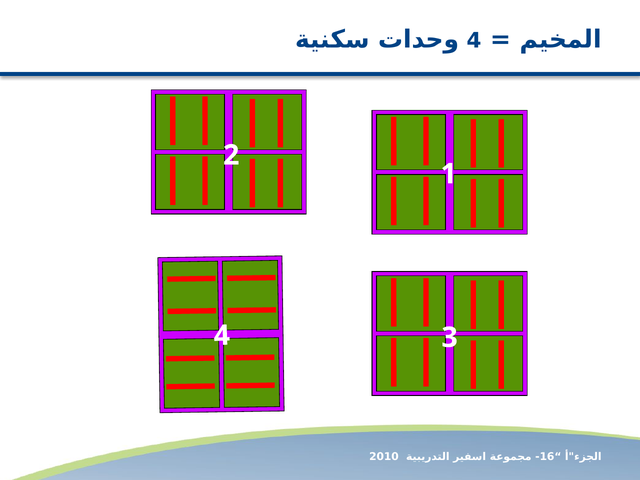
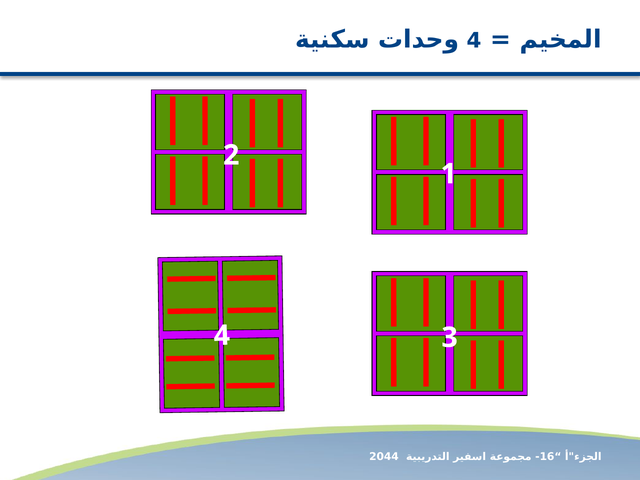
2010: 2010 -> 2044
